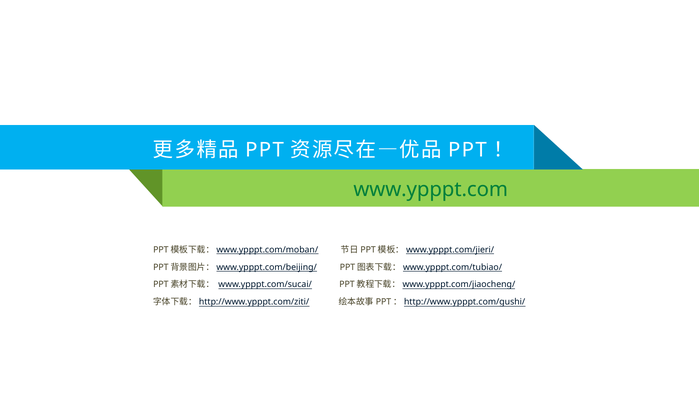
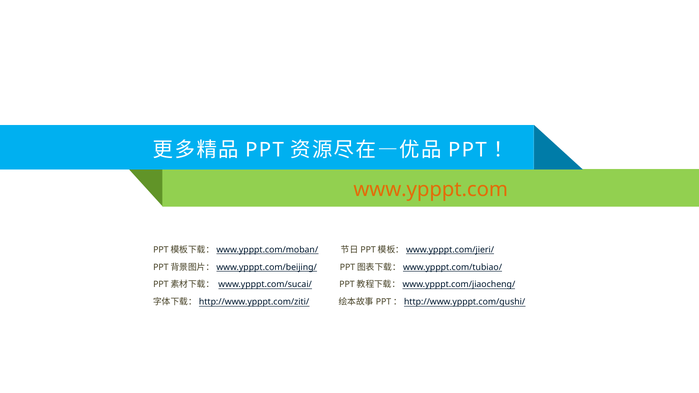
www.ypppt.com colour: green -> orange
